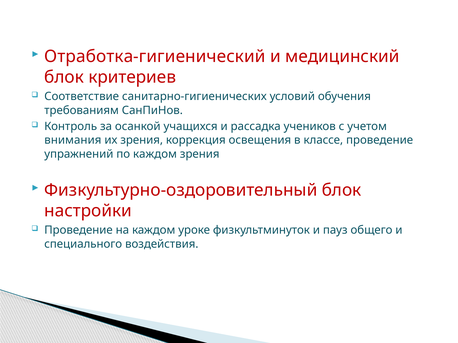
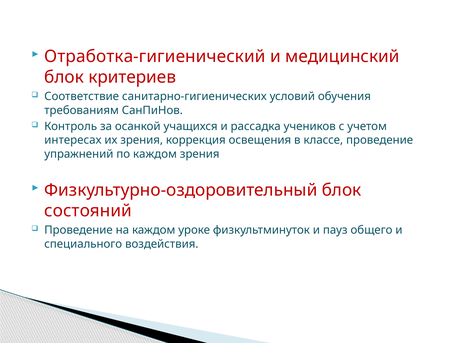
внимания: внимания -> интересах
настройки: настройки -> состояний
